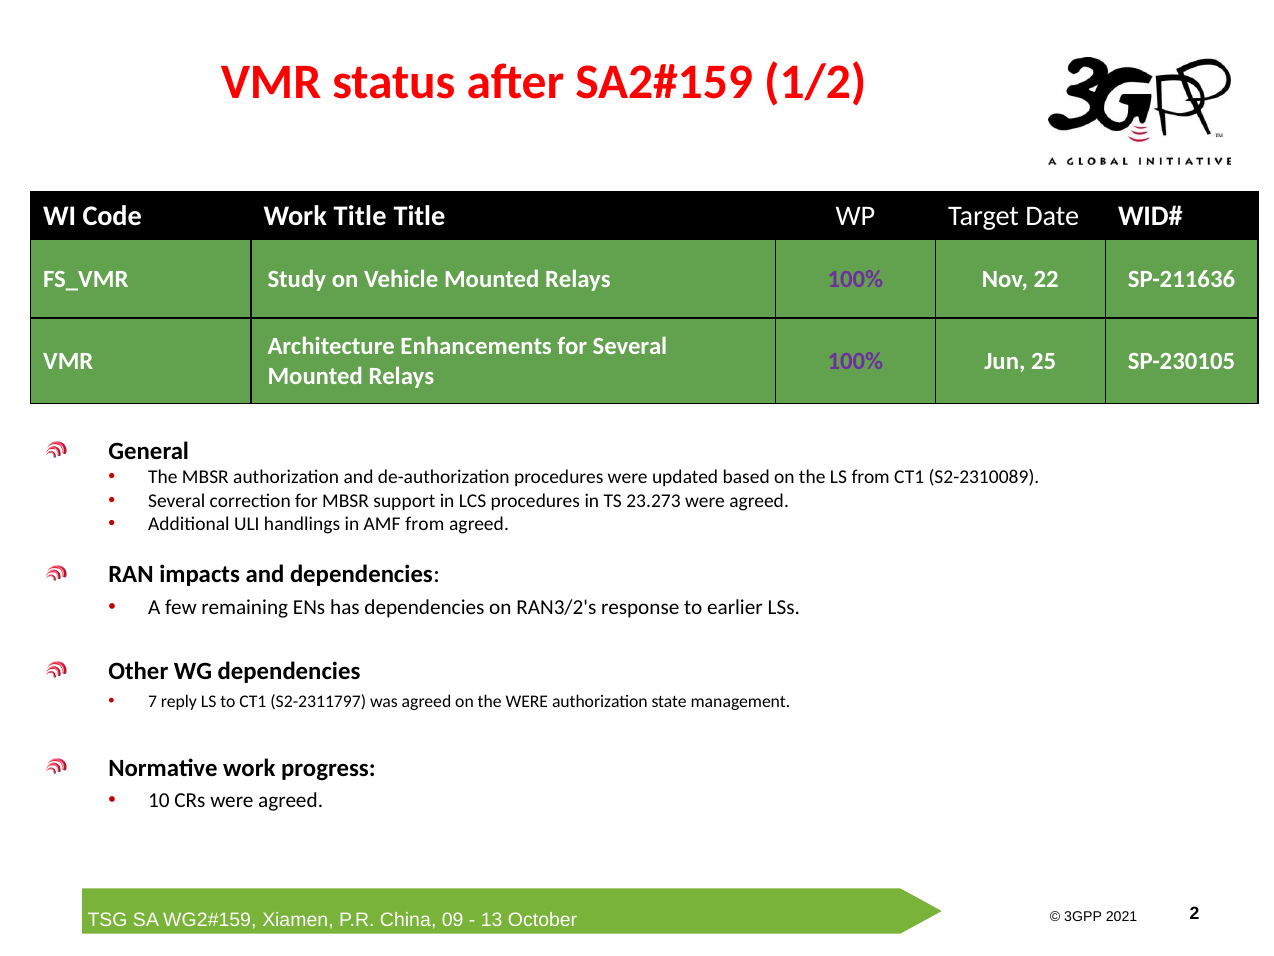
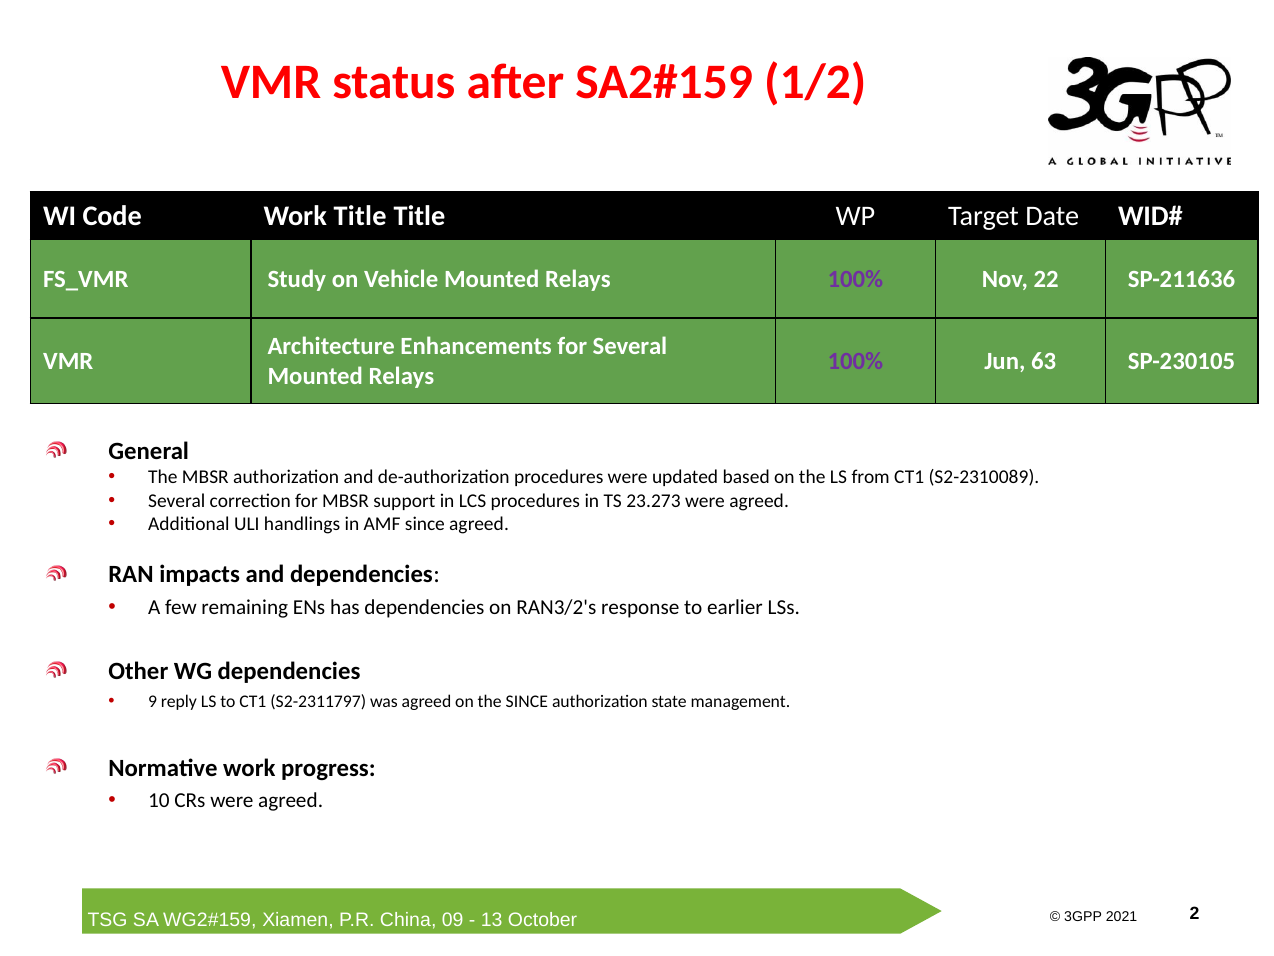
25: 25 -> 63
AMF from: from -> since
7: 7 -> 9
the WERE: WERE -> SINCE
